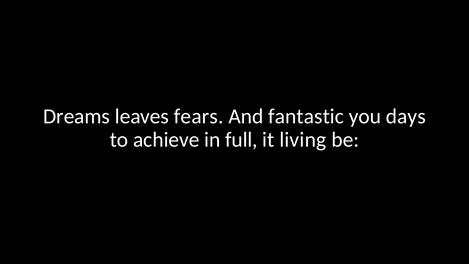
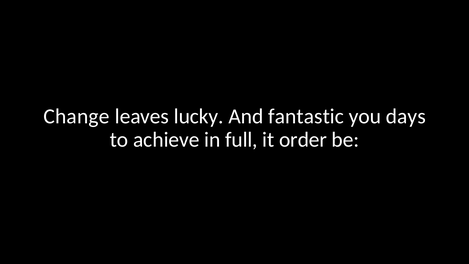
Dreams: Dreams -> Change
fears: fears -> lucky
living: living -> order
